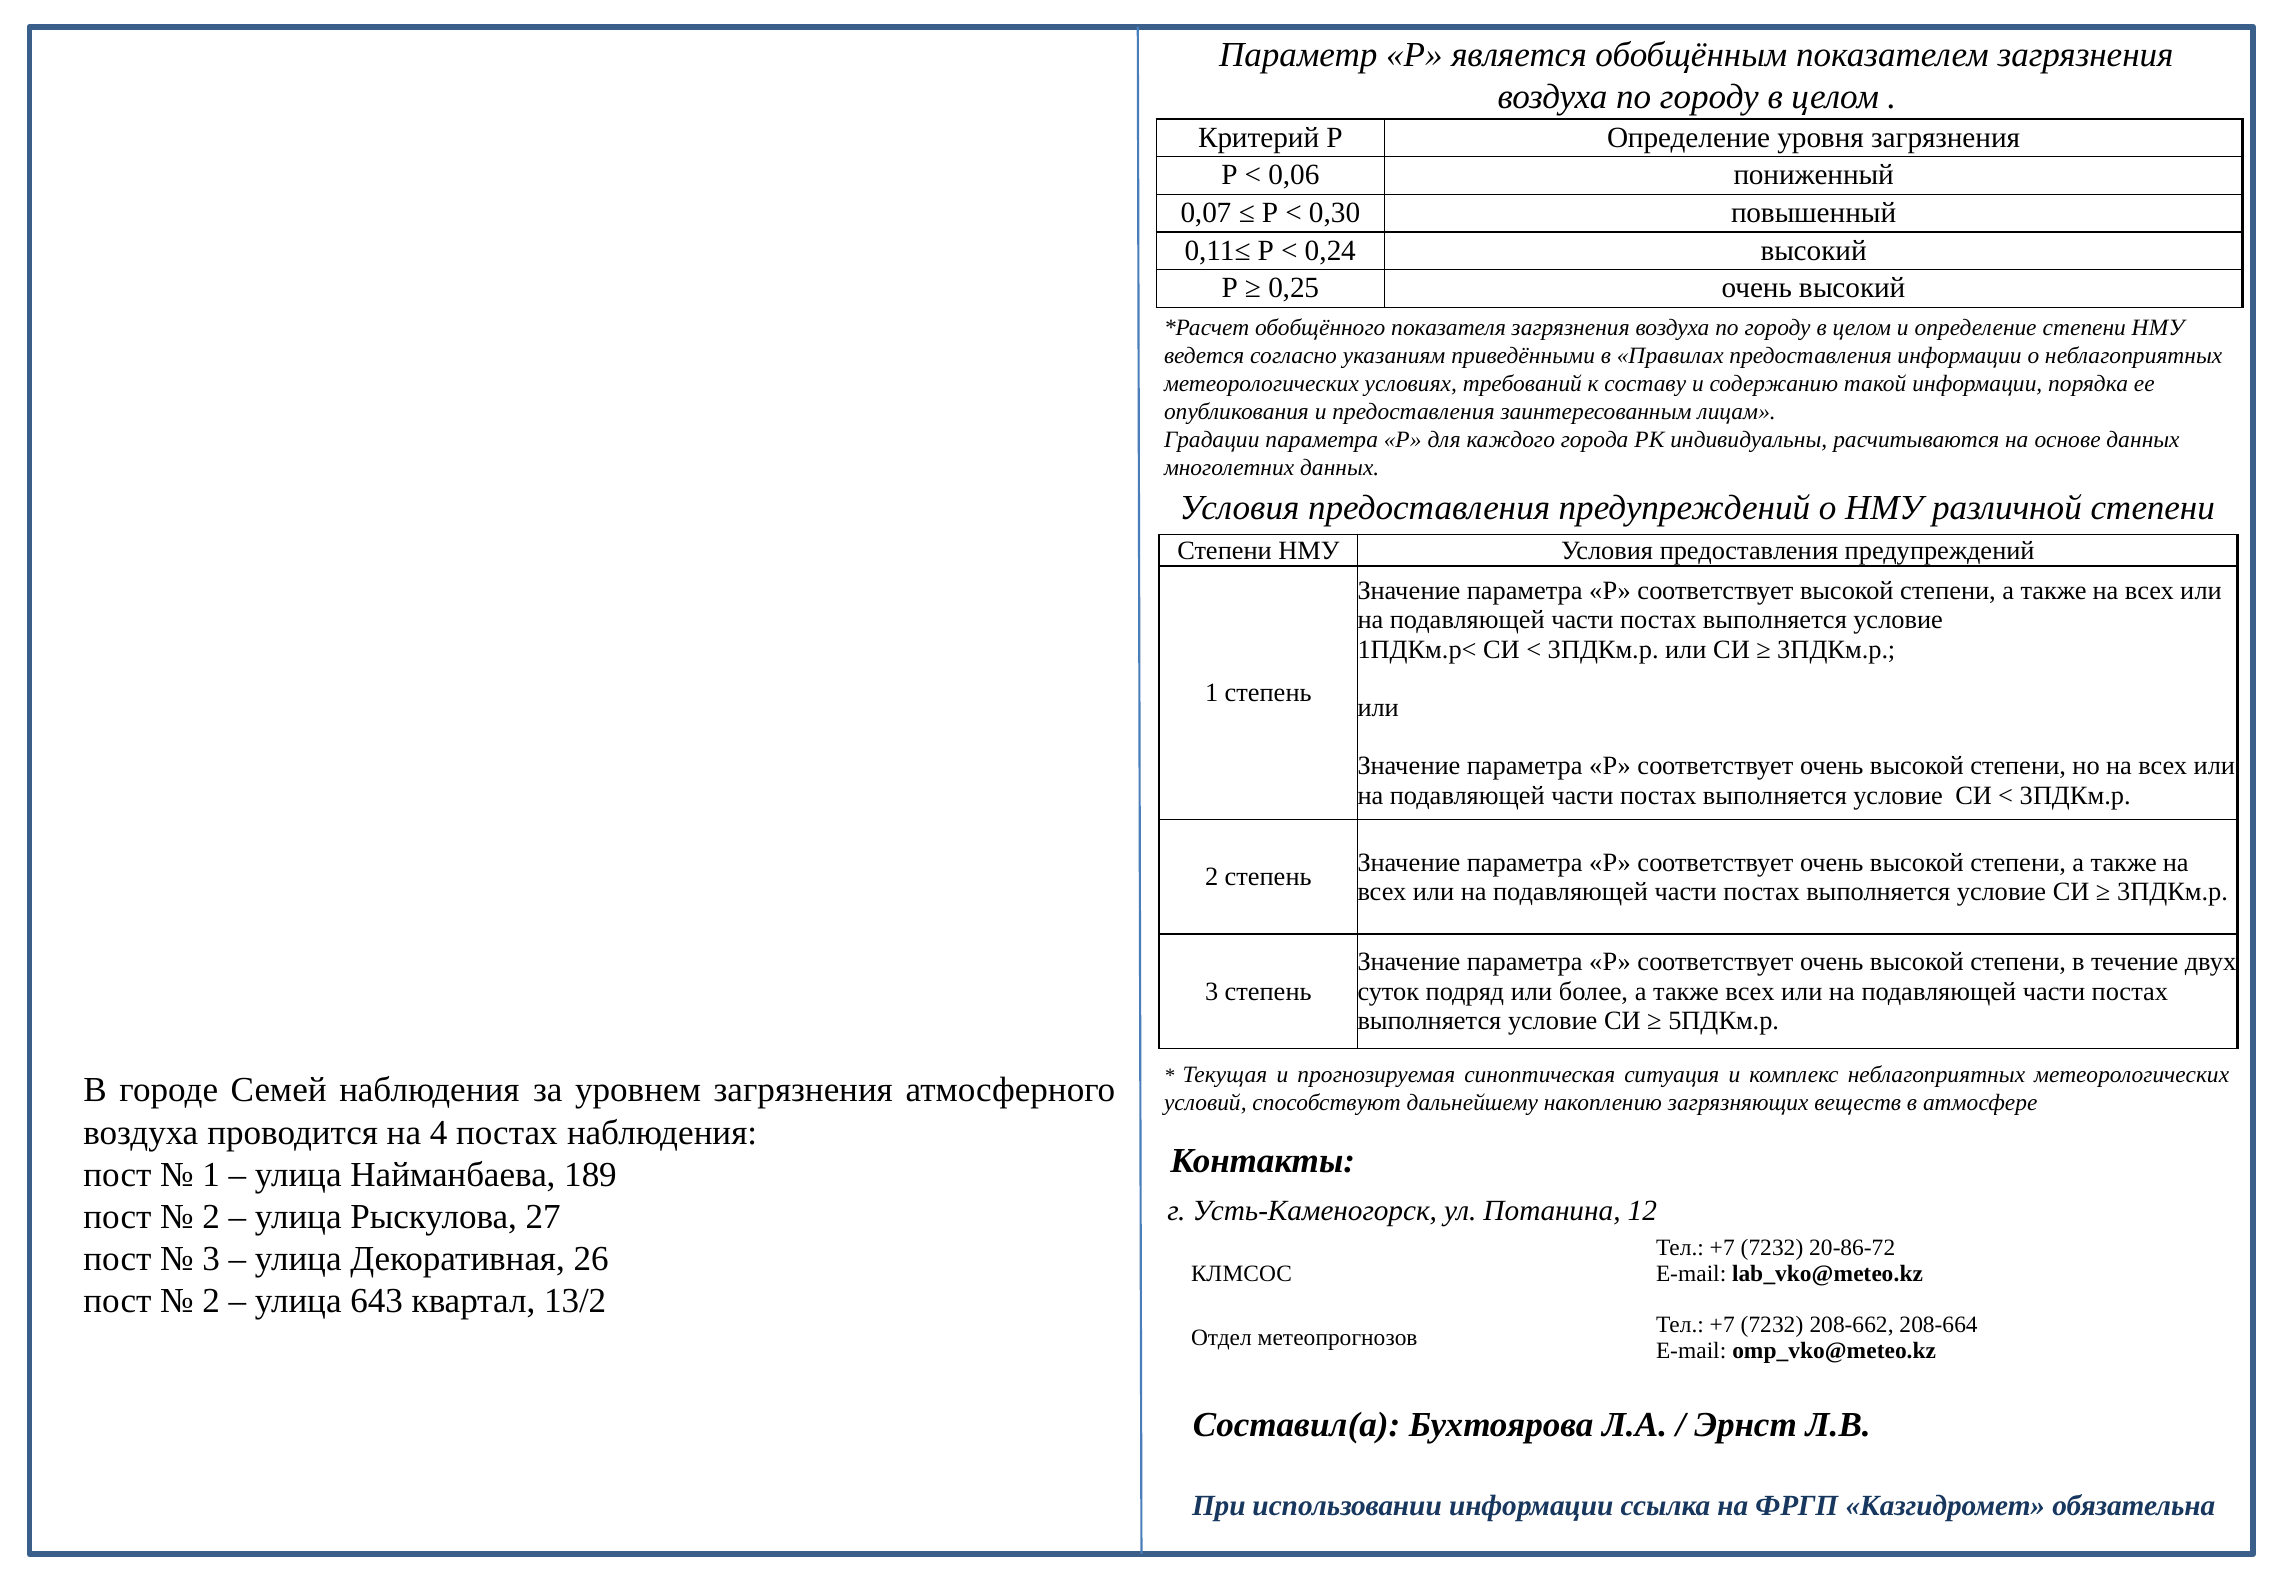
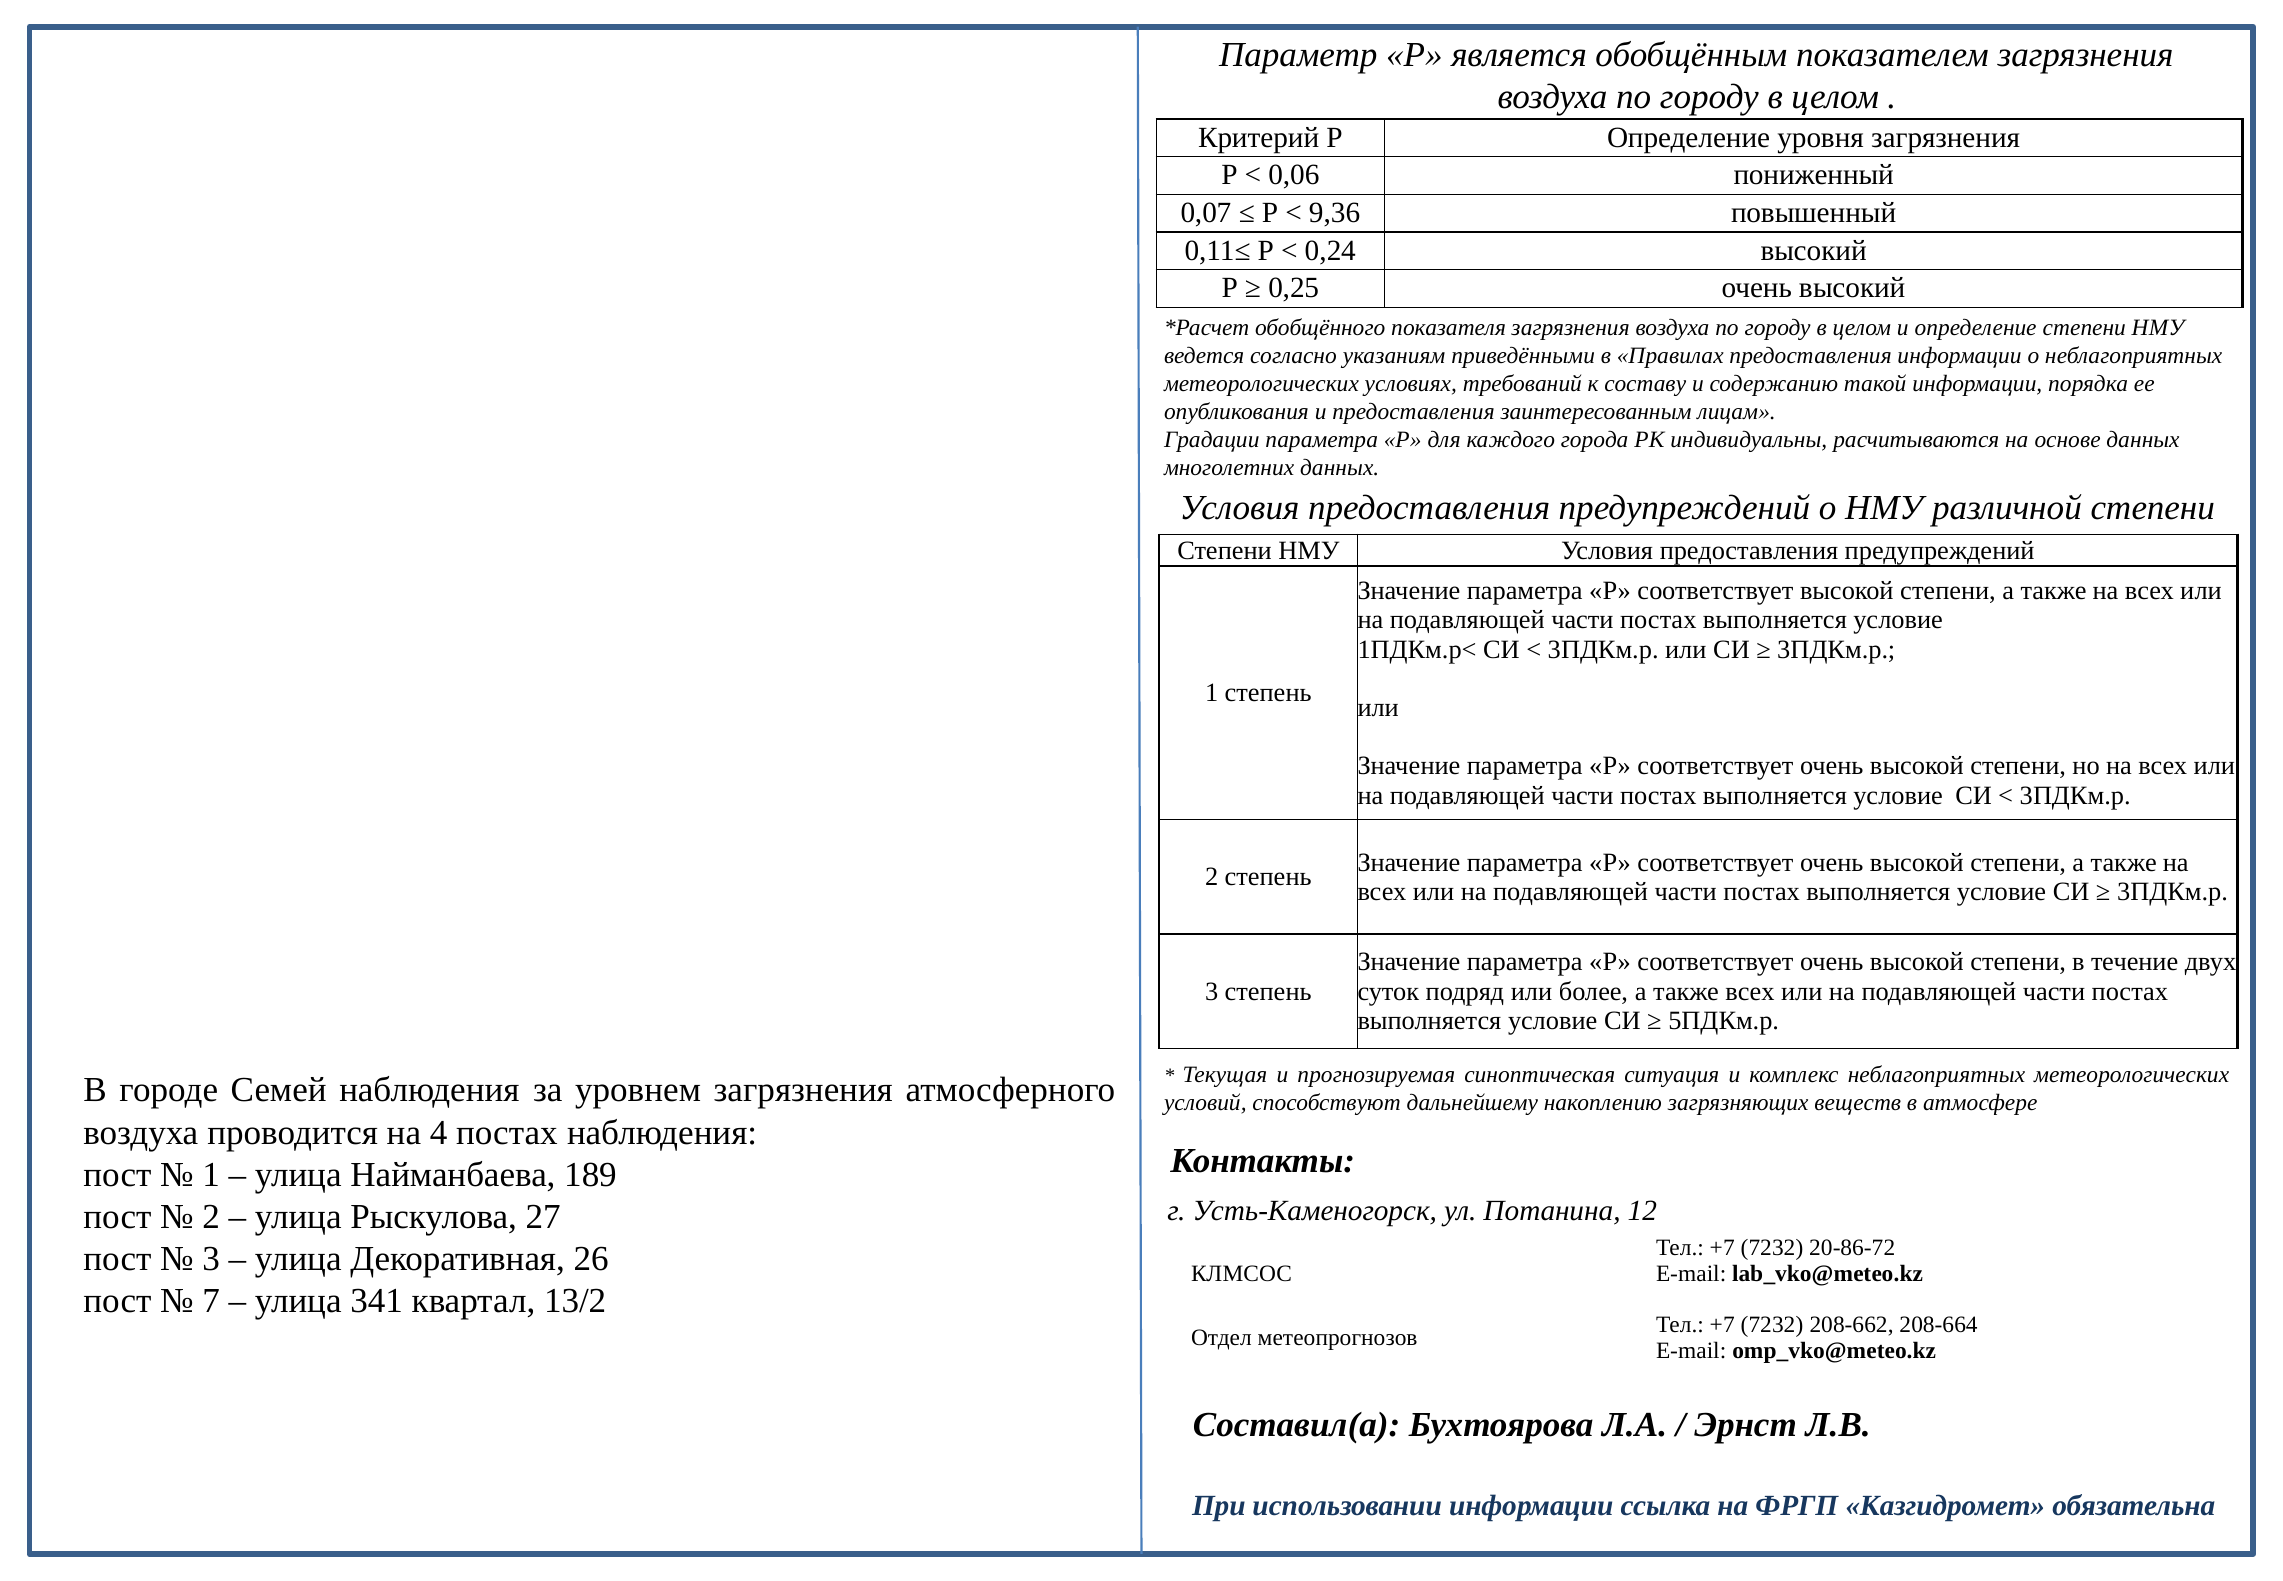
0,30: 0,30 -> 9,36
2 at (211, 1301): 2 -> 7
643: 643 -> 341
